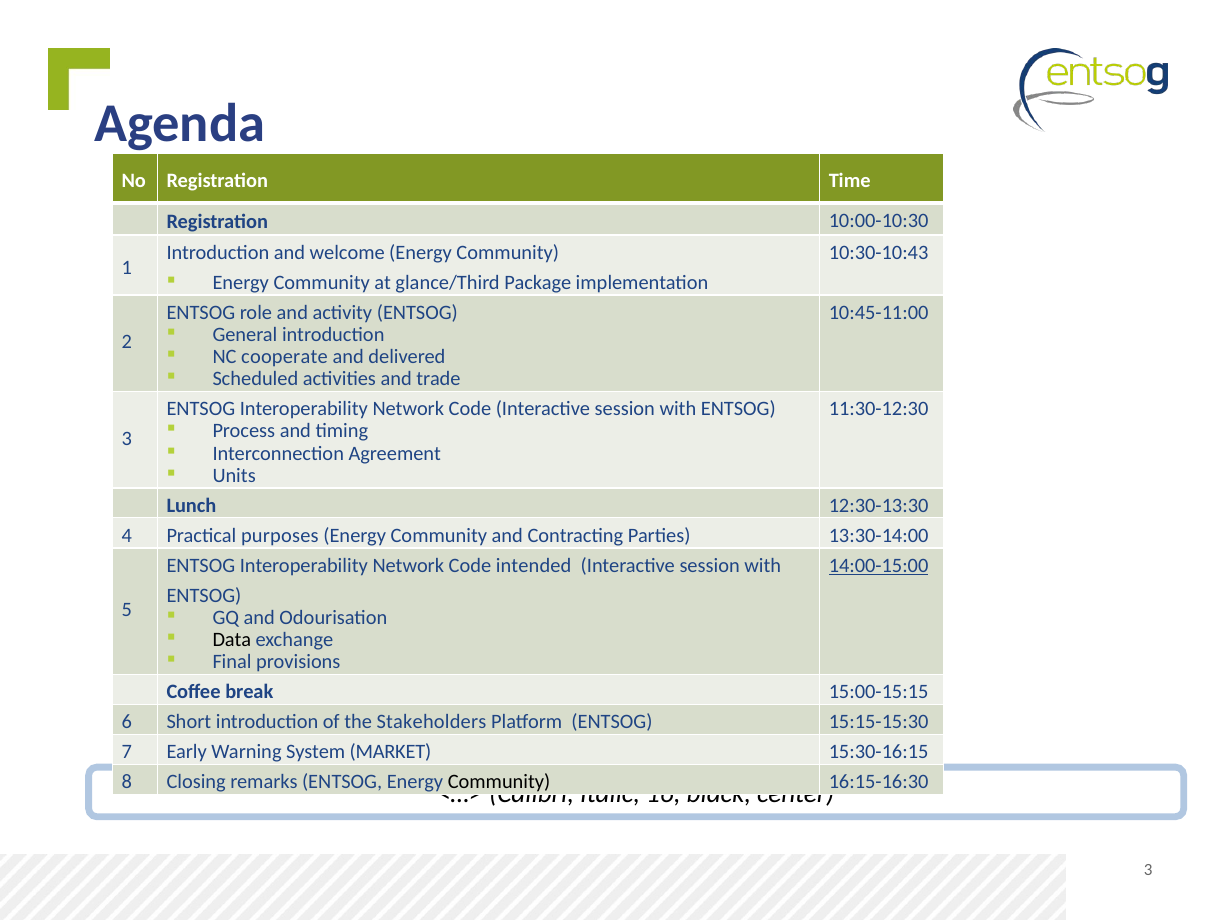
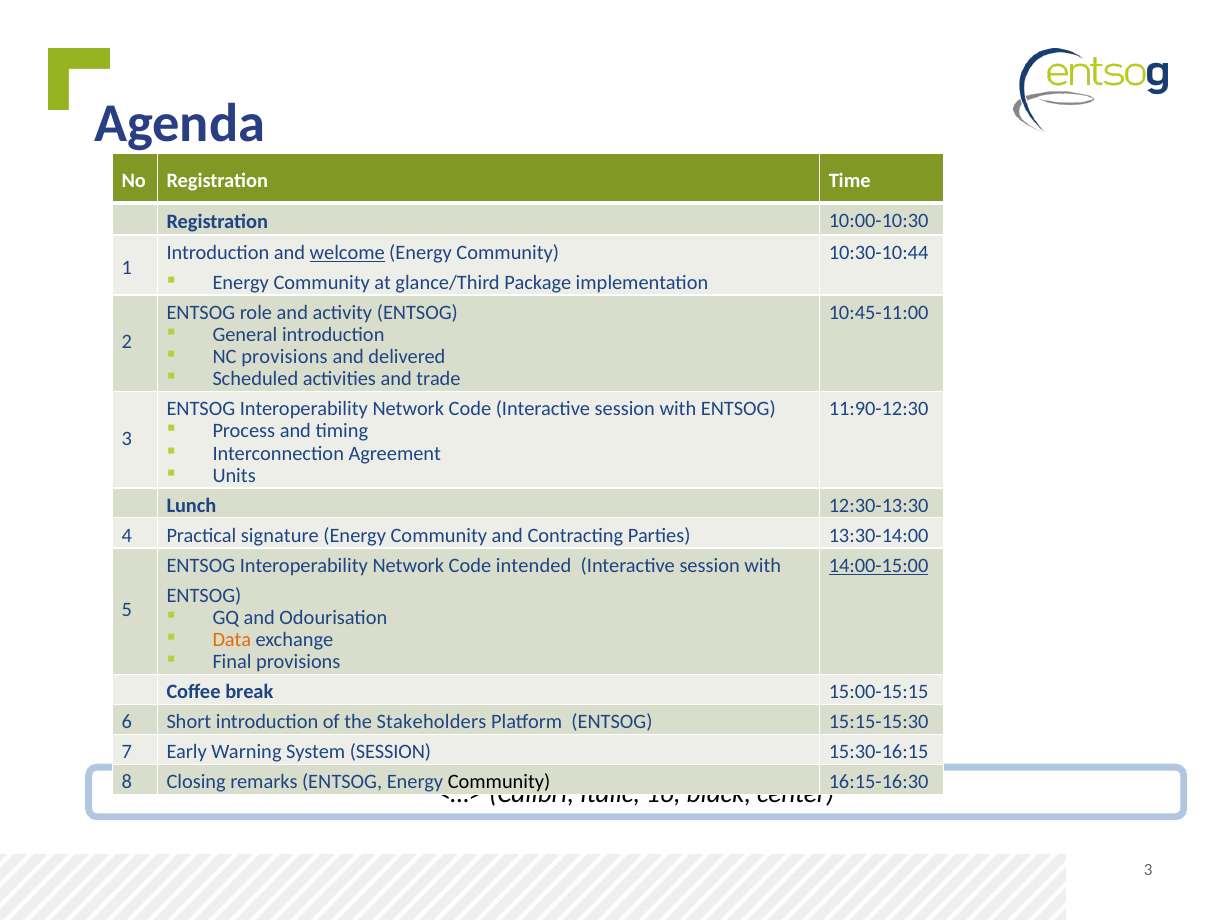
welcome underline: none -> present
10:30-10:43: 10:30-10:43 -> 10:30-10:44
NC cooperate: cooperate -> provisions
11:30-12:30: 11:30-12:30 -> 11:90-12:30
purposes: purposes -> signature
Data colour: black -> orange
System MARKET: MARKET -> SESSION
